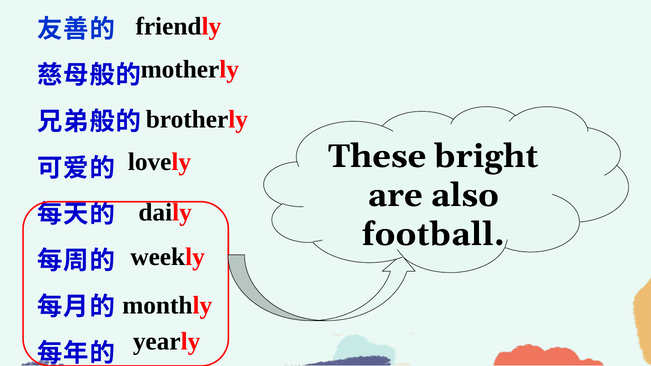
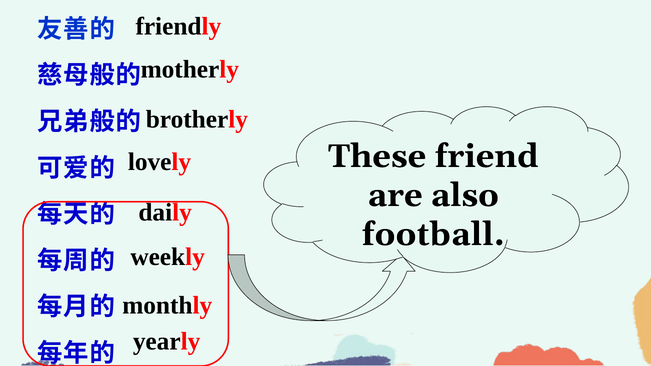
bright: bright -> friend
